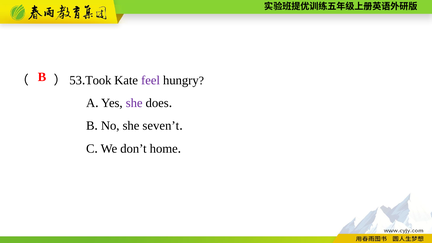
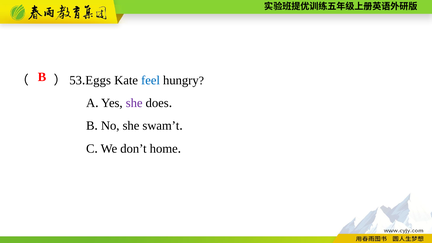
Took: Took -> Eggs
feel colour: purple -> blue
seven’t: seven’t -> swam’t
